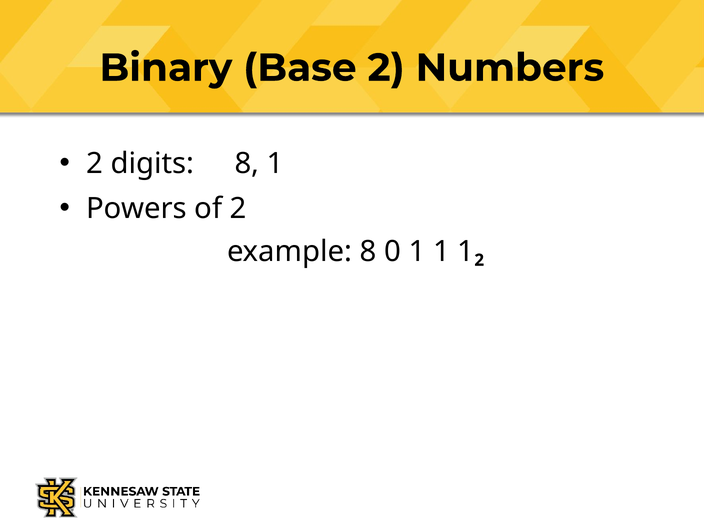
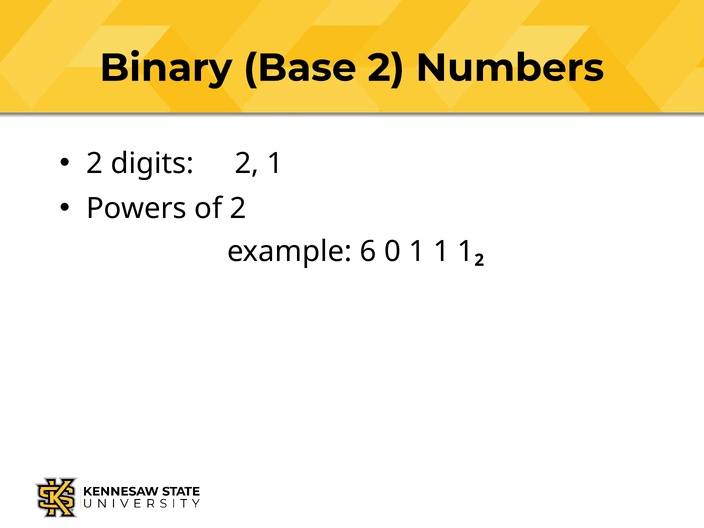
digits 8: 8 -> 2
example 8: 8 -> 6
